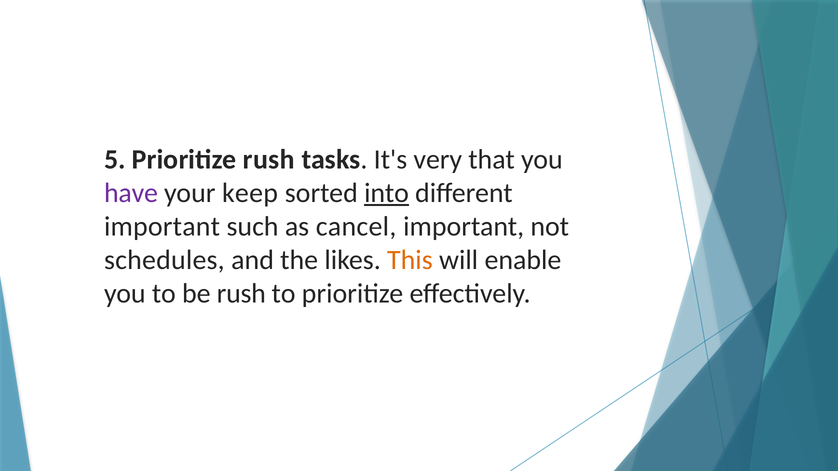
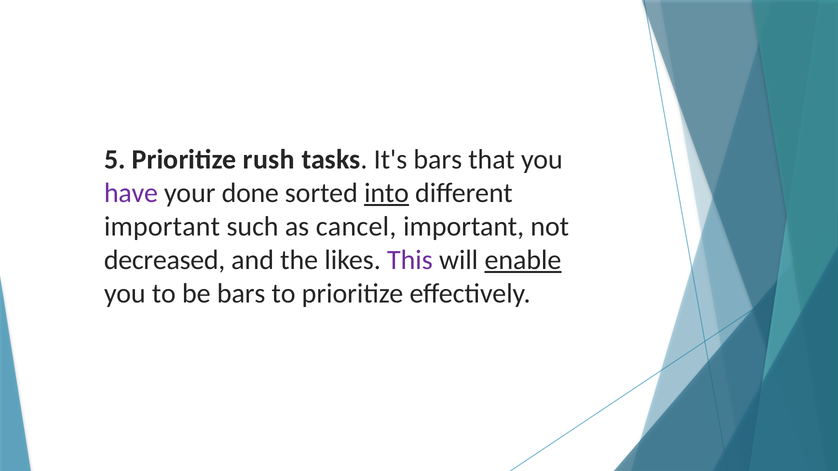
It's very: very -> bars
keep: keep -> done
schedules: schedules -> decreased
This colour: orange -> purple
enable underline: none -> present
be rush: rush -> bars
